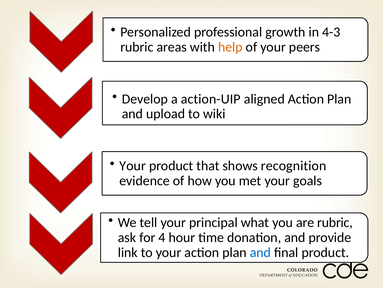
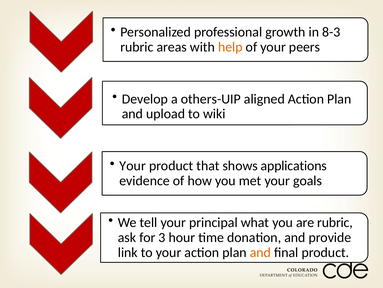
4-3: 4-3 -> 8-3
action-UIP: action-UIP -> others-UIP
recognition: recognition -> applications
4: 4 -> 3
and at (260, 252) colour: blue -> orange
